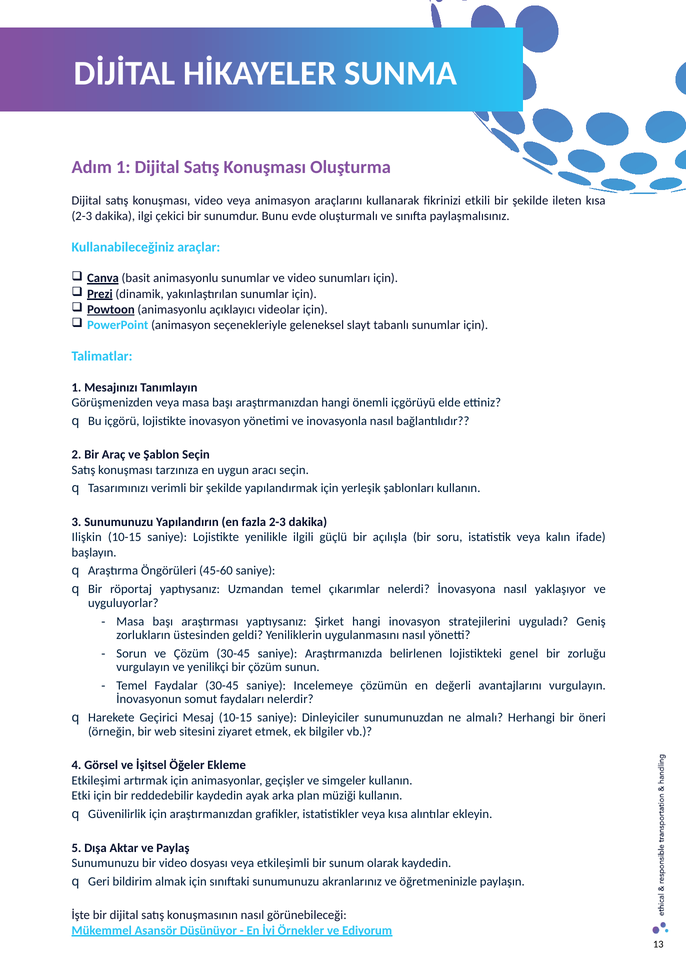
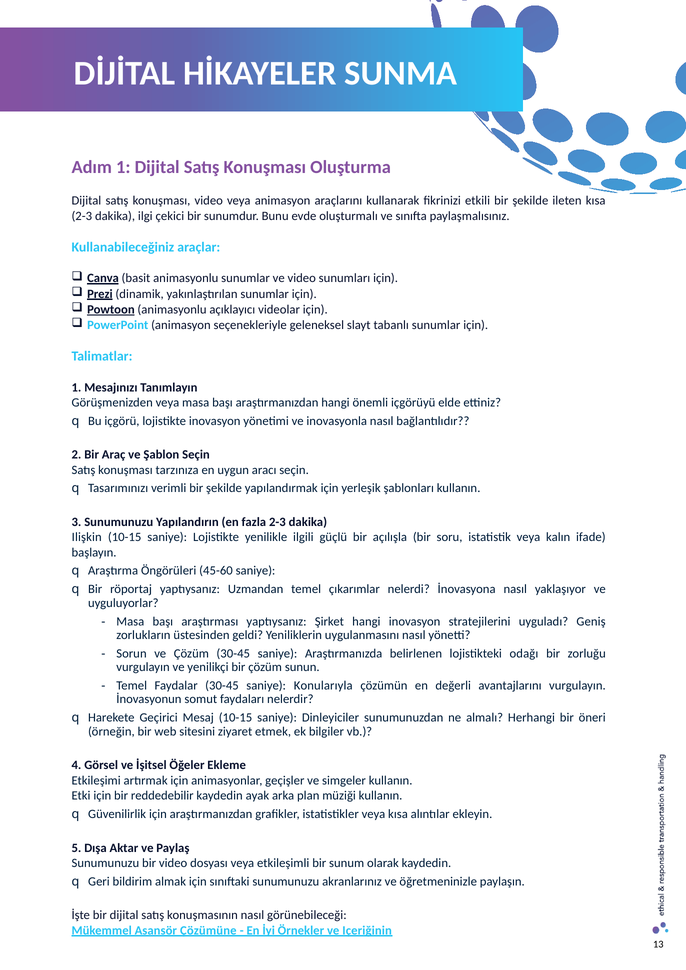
genel: genel -> odağı
Incelemeye: Incelemeye -> Konularıyla
Düşünüyor: Düşünüyor -> Çözümüne
Ediyorum: Ediyorum -> Içeriğinin
